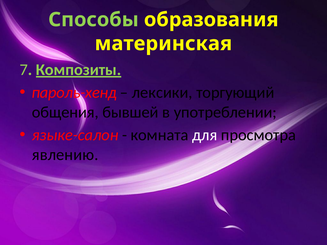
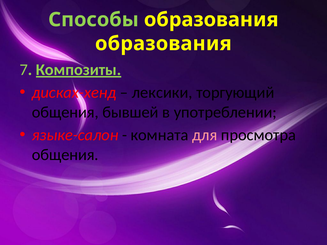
материнская at (163, 44): материнская -> образования
пароль-хенд: пароль-хенд -> дисках-хенд
для colour: white -> pink
явлению at (65, 155): явлению -> общения
